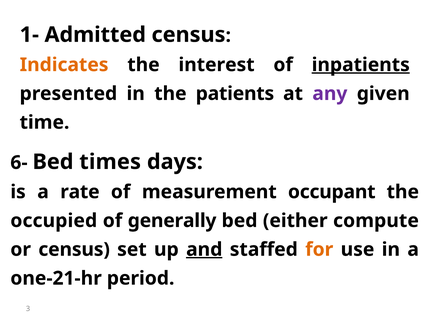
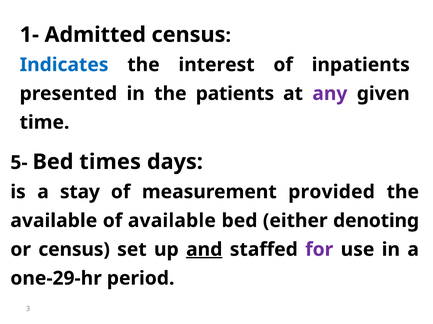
Indicates colour: orange -> blue
inpatients underline: present -> none
6-: 6- -> 5-
rate: rate -> stay
occupant: occupant -> provided
occupied at (54, 221): occupied -> available
of generally: generally -> available
compute: compute -> denoting
for colour: orange -> purple
one-21-hr: one-21-hr -> one-29-hr
